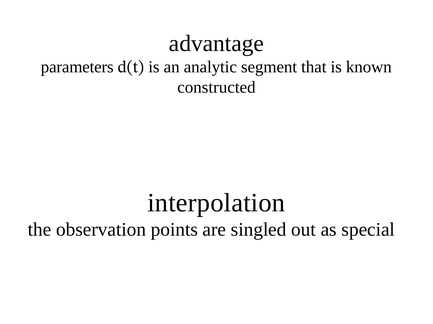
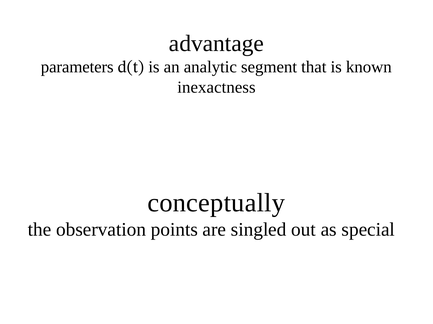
constructed: constructed -> inexactness
interpolation: interpolation -> conceptually
